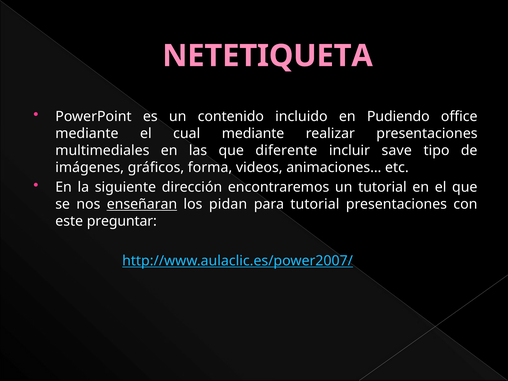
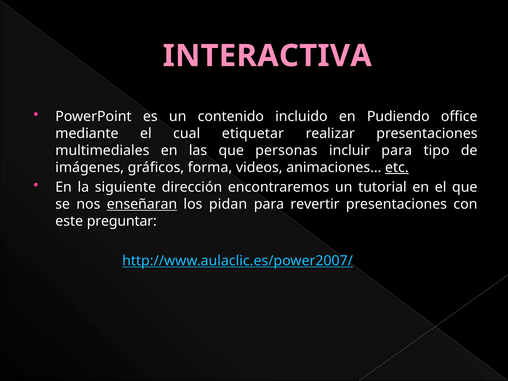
NETETIQUETA: NETETIQUETA -> INTERACTIVA
cual mediante: mediante -> etiquetar
diferente: diferente -> personas
incluir save: save -> para
etc underline: none -> present
para tutorial: tutorial -> revertir
